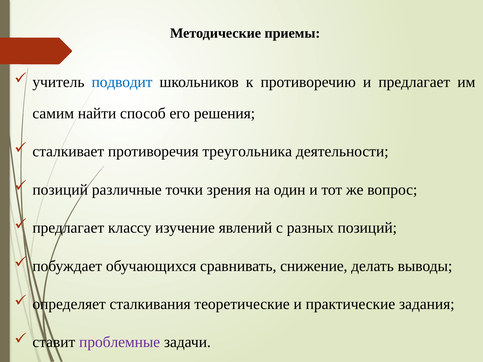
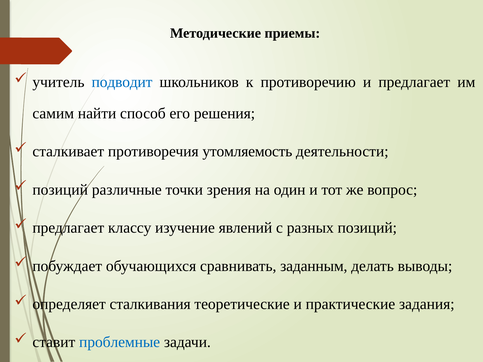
треугольника: треугольника -> утомляемость
снижение: снижение -> заданным
проблемные colour: purple -> blue
